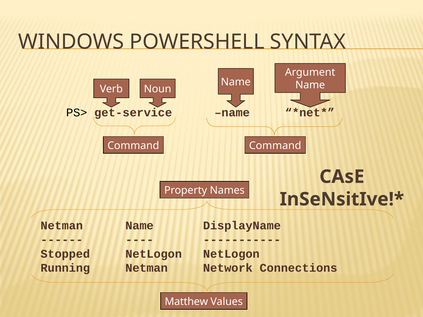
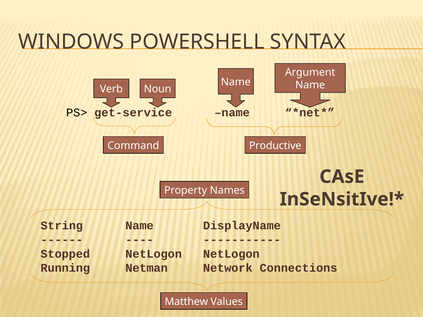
Command Command: Command -> Productive
Netman at (62, 226): Netman -> String
